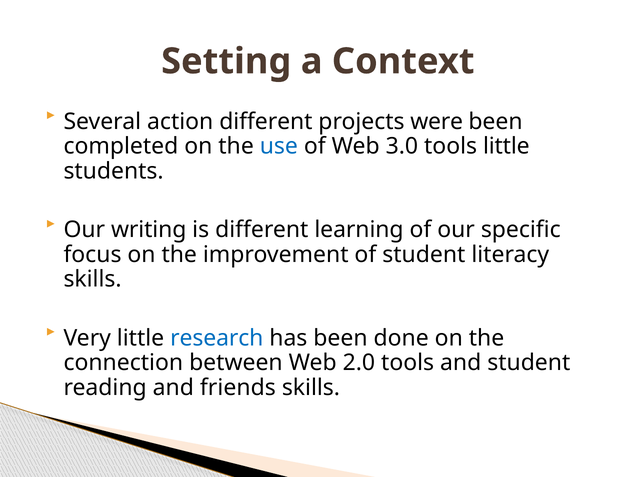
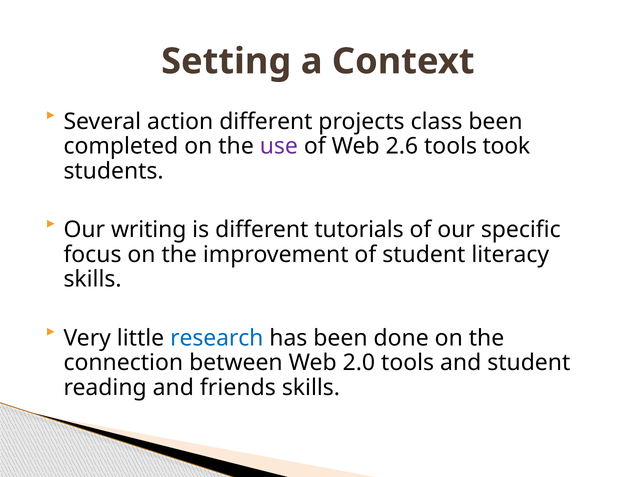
were: were -> class
use colour: blue -> purple
3.0: 3.0 -> 2.6
tools little: little -> took
learning: learning -> tutorials
